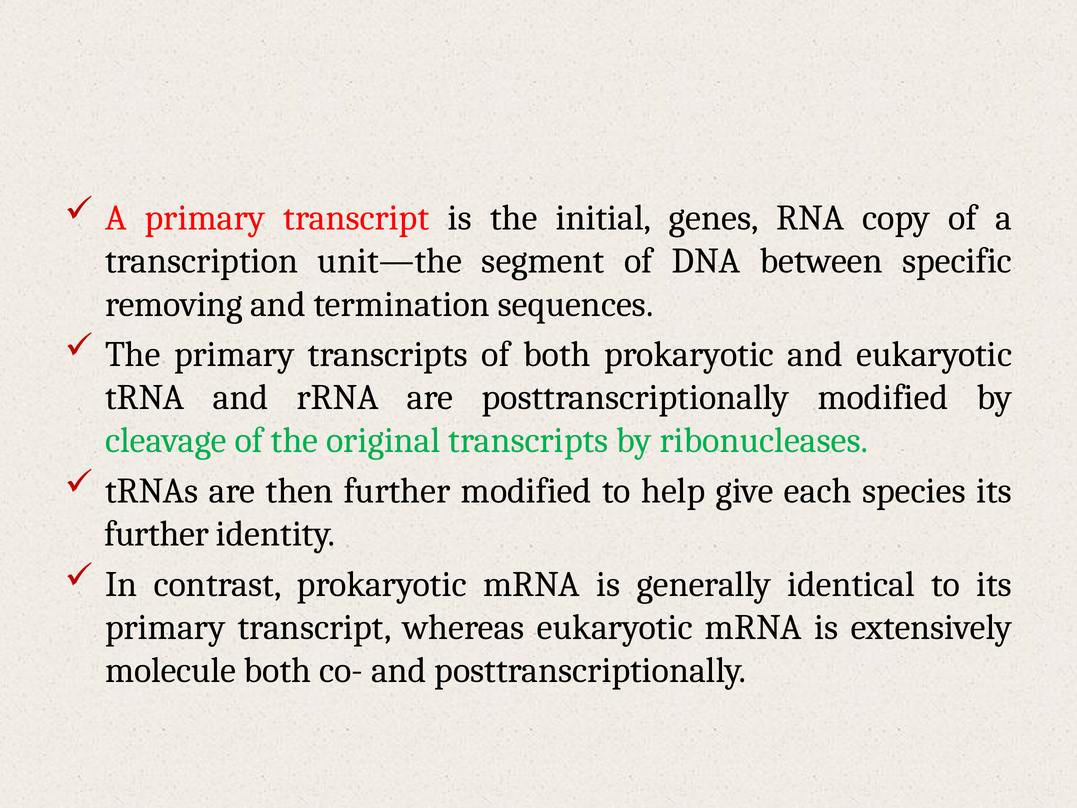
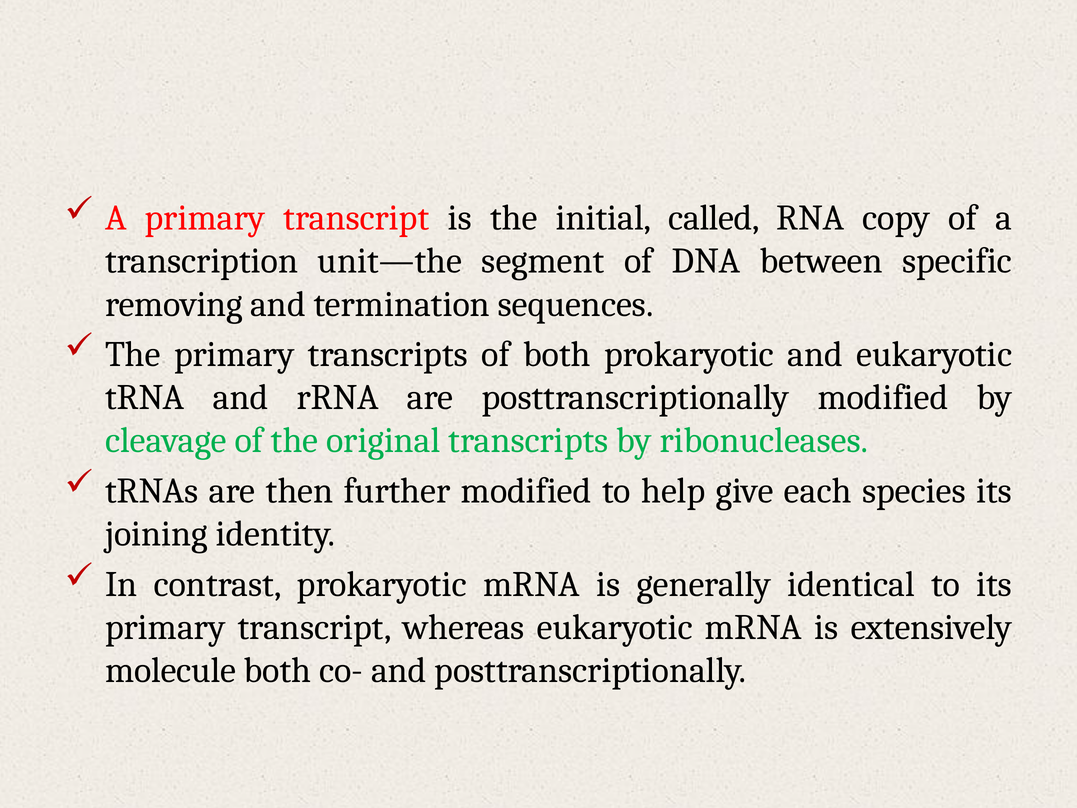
genes: genes -> called
further at (157, 534): further -> joining
